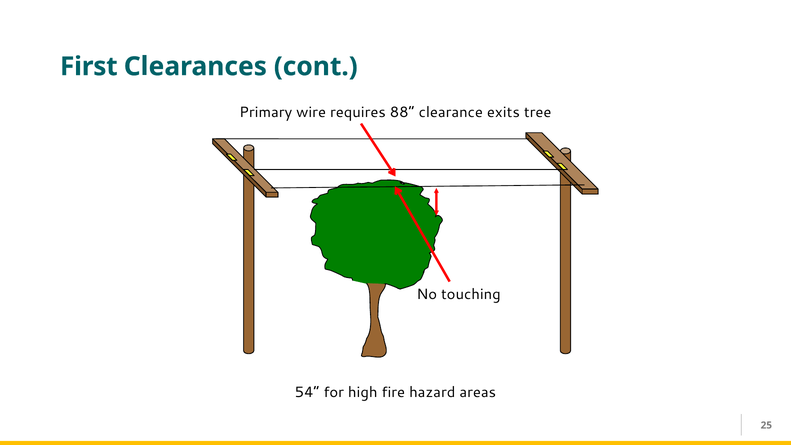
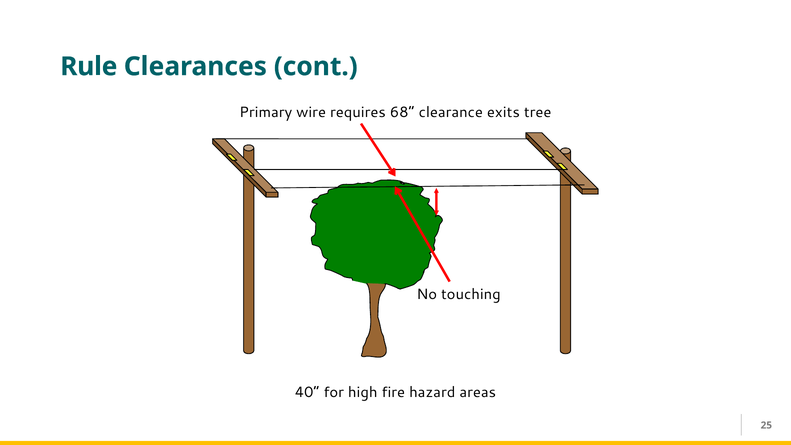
First: First -> Rule
88: 88 -> 68
54: 54 -> 40
